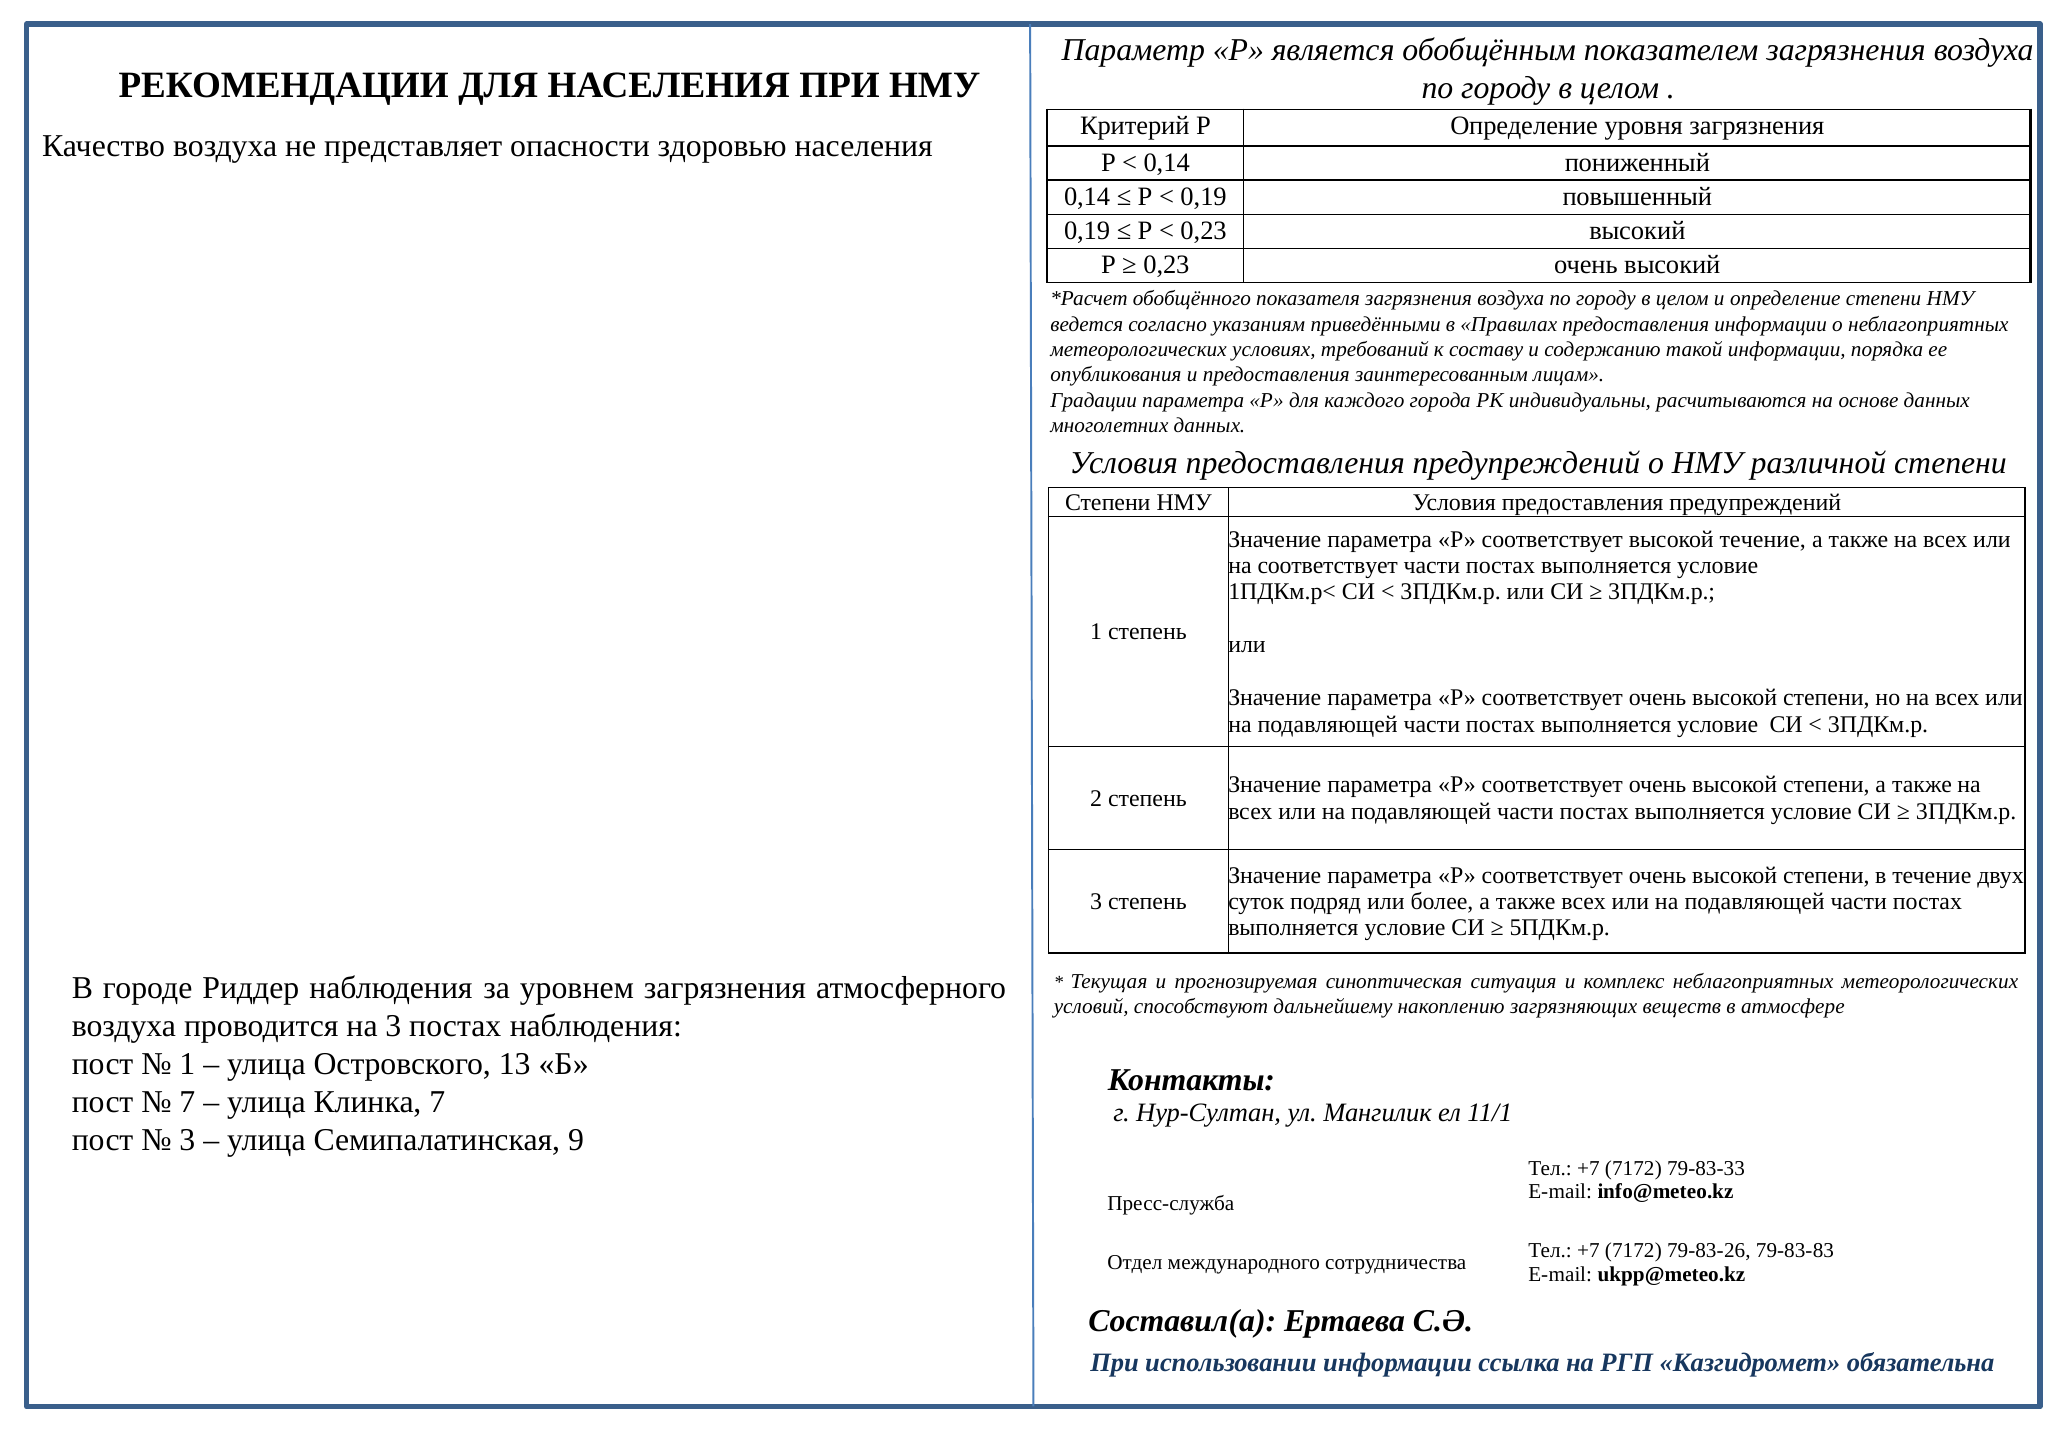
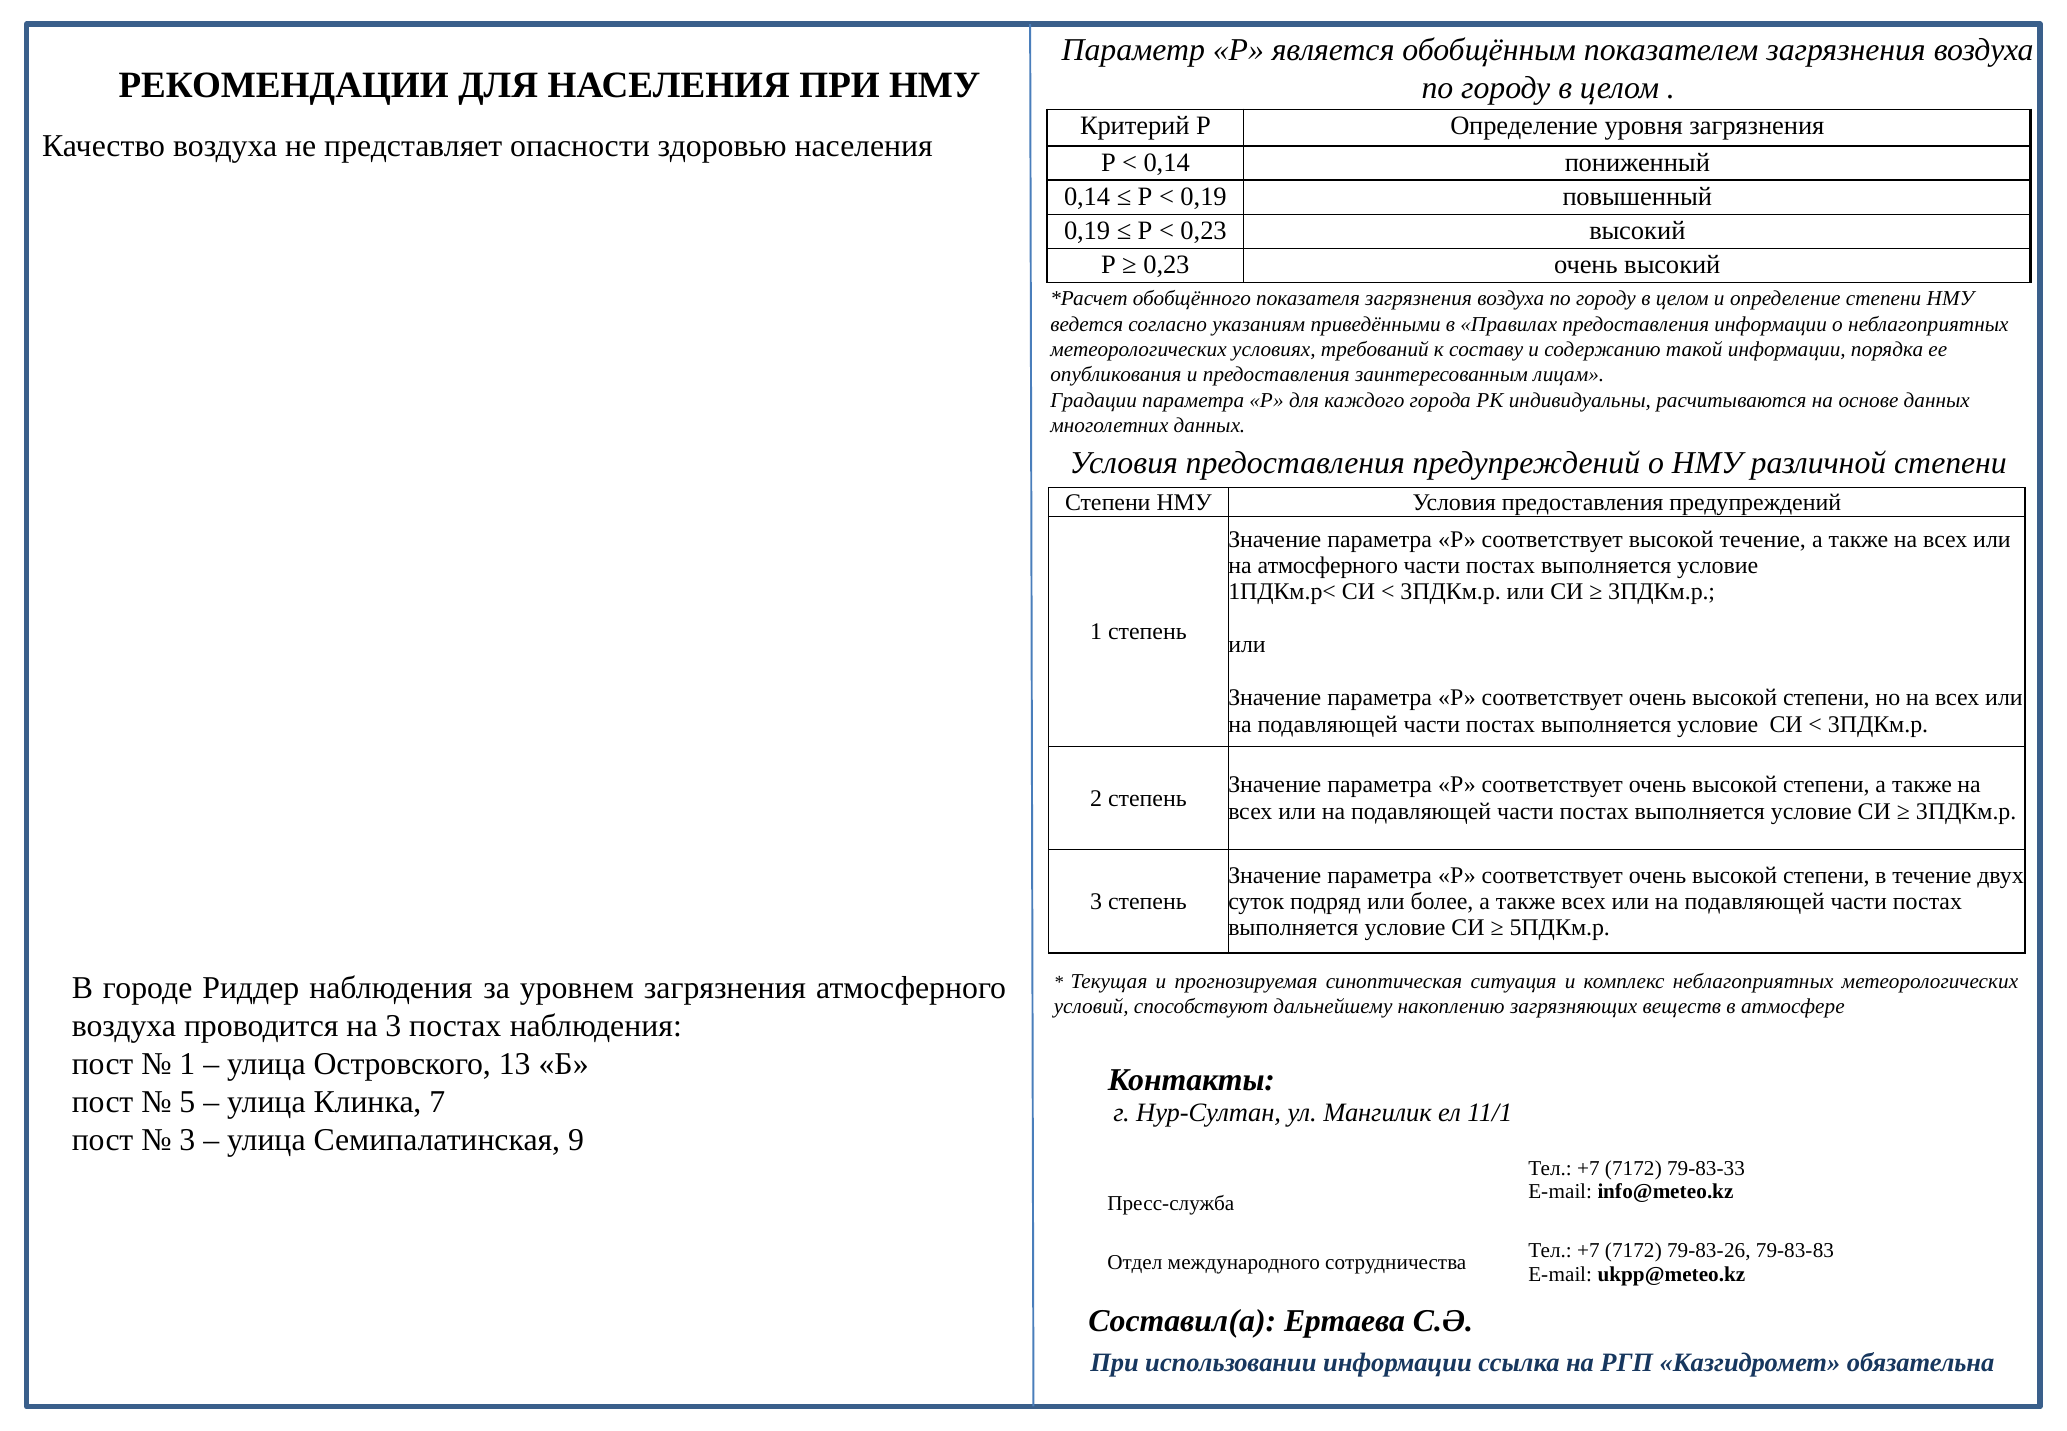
на соответствует: соответствует -> атмосферного
7 at (187, 1102): 7 -> 5
